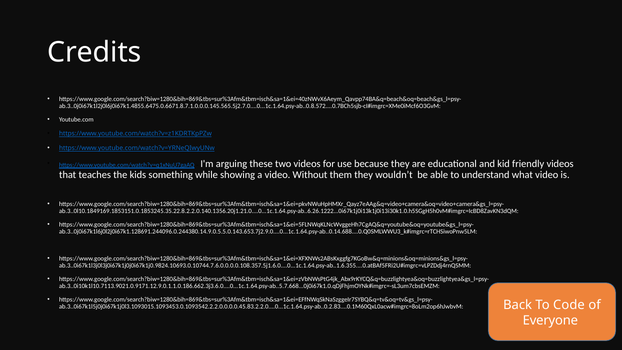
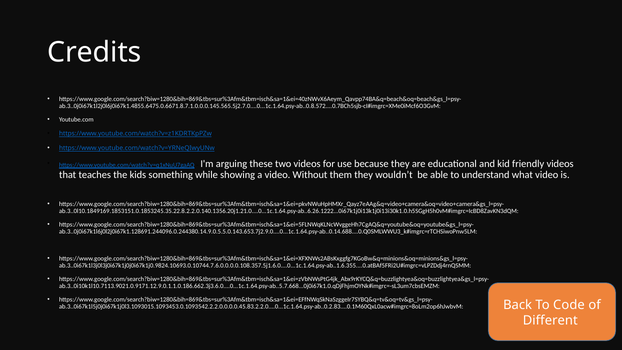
Everyone: Everyone -> Different
